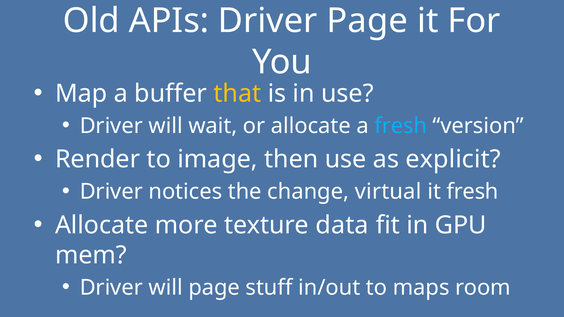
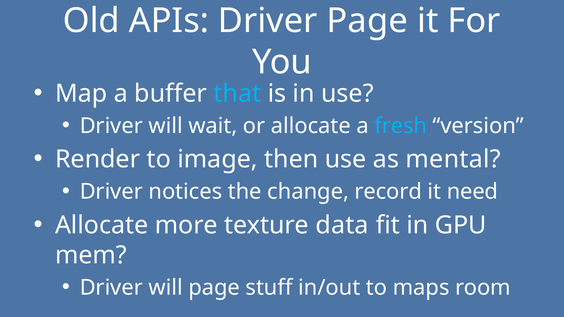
that colour: yellow -> light blue
explicit: explicit -> mental
virtual: virtual -> record
it fresh: fresh -> need
